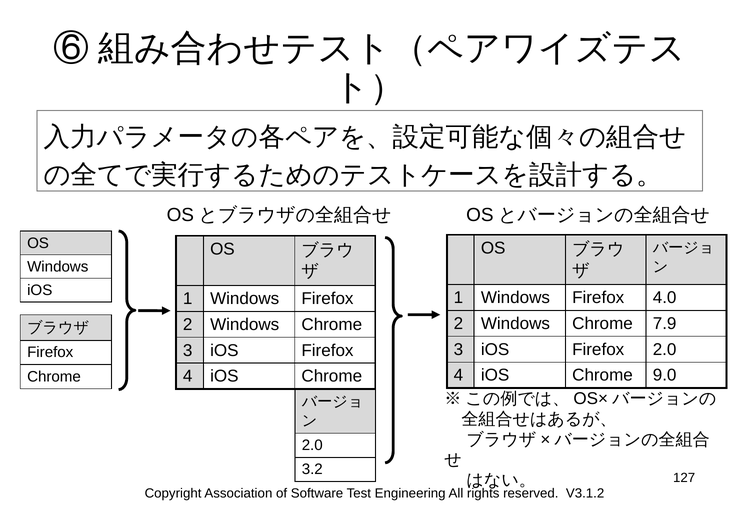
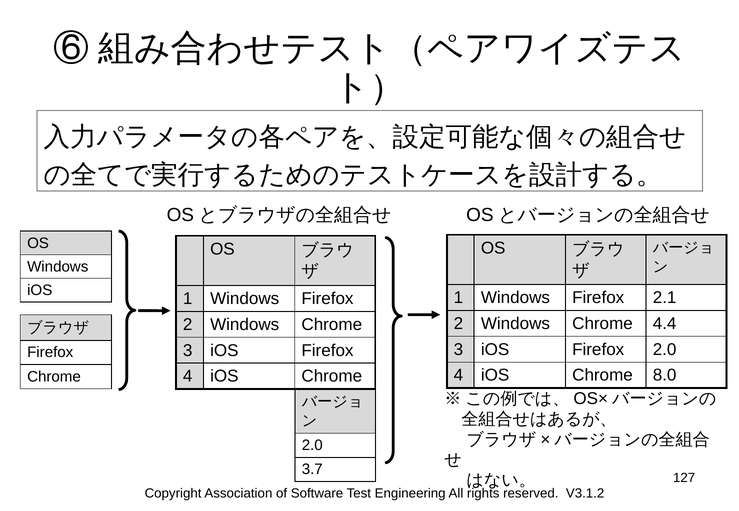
4.0: 4.0 -> 2.1
7.9: 7.9 -> 4.4
9.0: 9.0 -> 8.0
3.2: 3.2 -> 3.7
